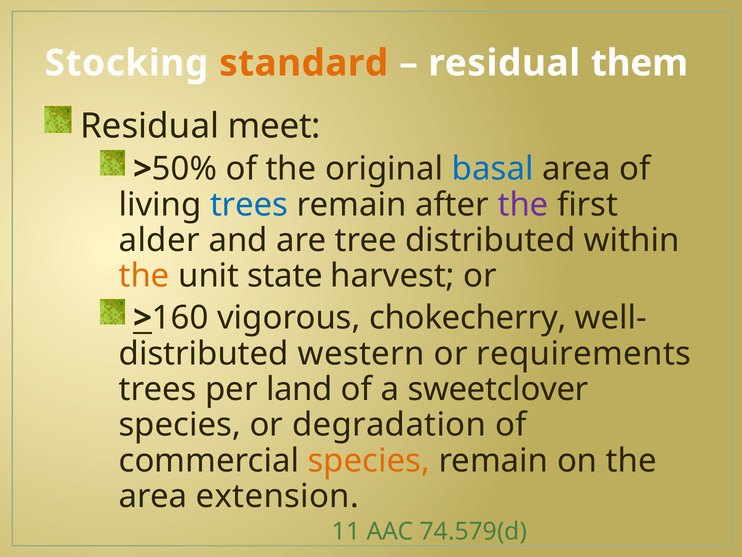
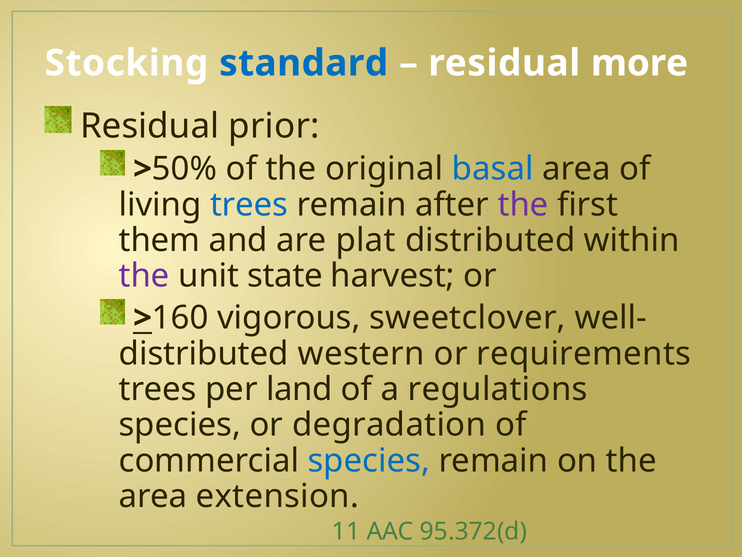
standard colour: orange -> blue
them: them -> more
meet: meet -> prior
alder: alder -> them
tree: tree -> plat
the at (144, 276) colour: orange -> purple
chokecherry: chokecherry -> sweetclover
sweetclover: sweetclover -> regulations
species at (369, 460) colour: orange -> blue
74.579(d: 74.579(d -> 95.372(d
